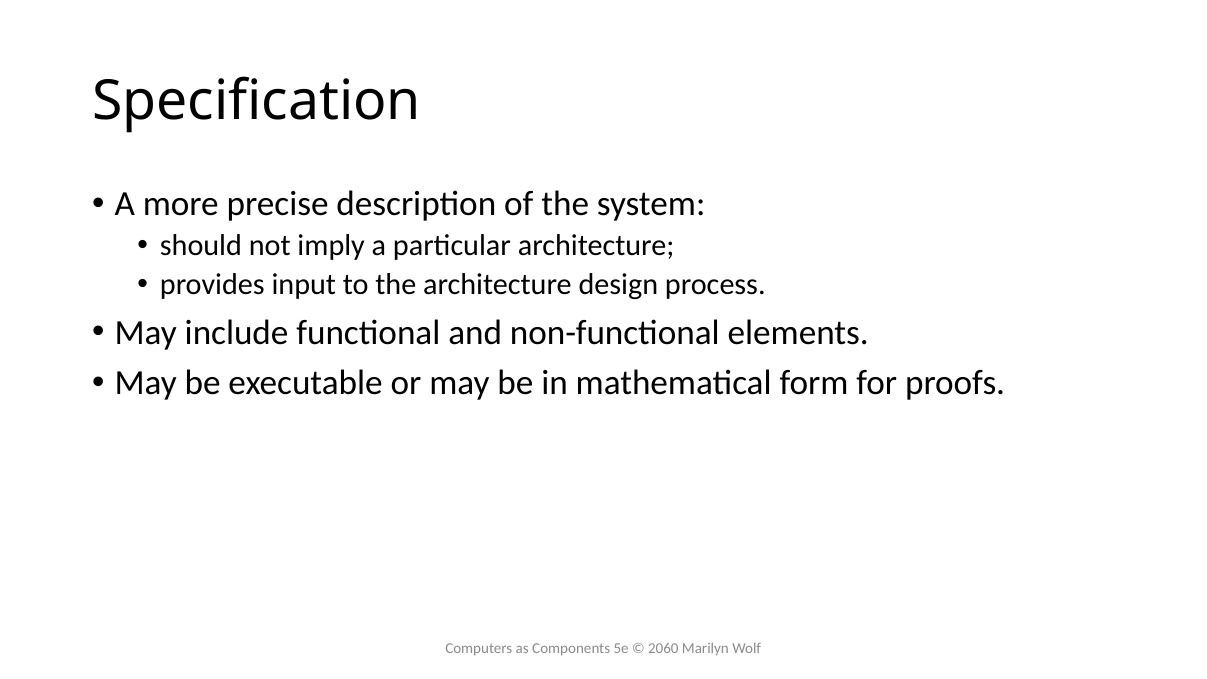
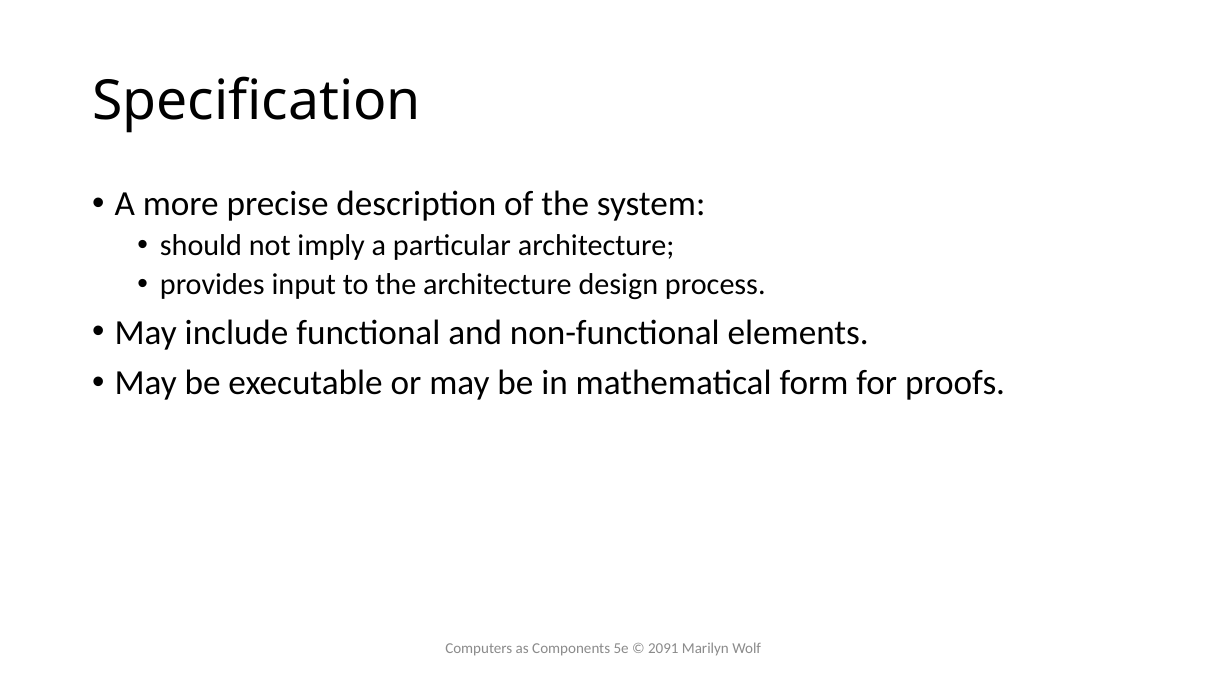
2060: 2060 -> 2091
